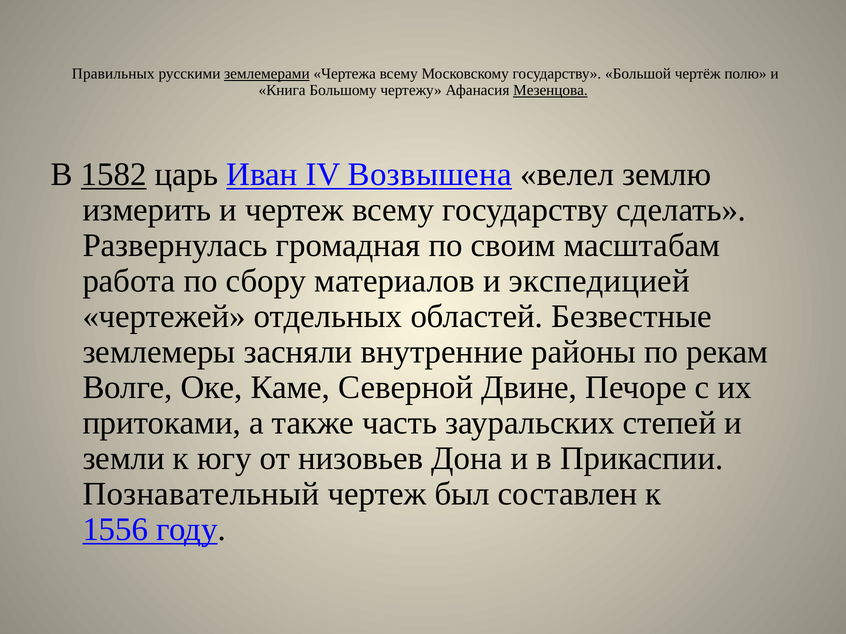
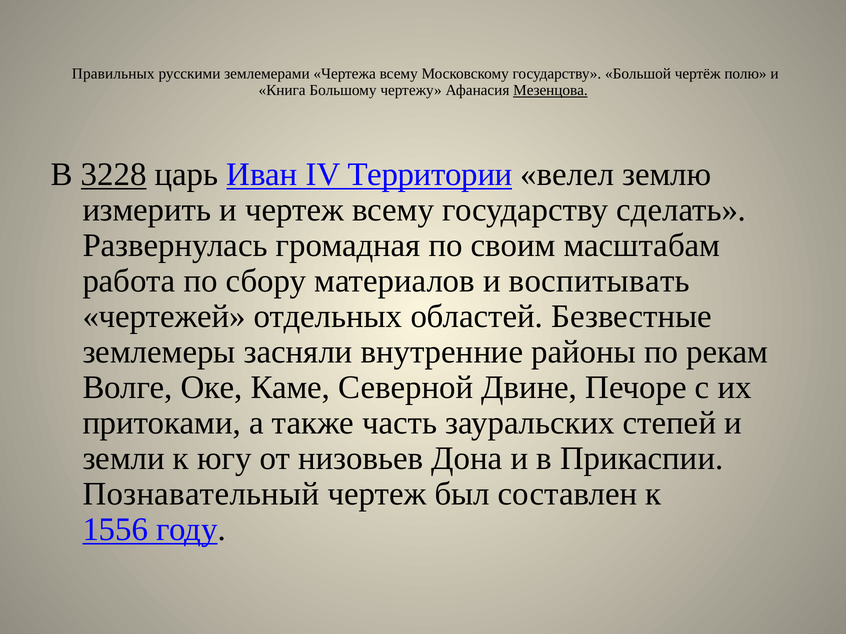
землемерами underline: present -> none
1582: 1582 -> 3228
Возвышена: Возвышена -> Территории
экспедицией: экспедицией -> воспитывать
